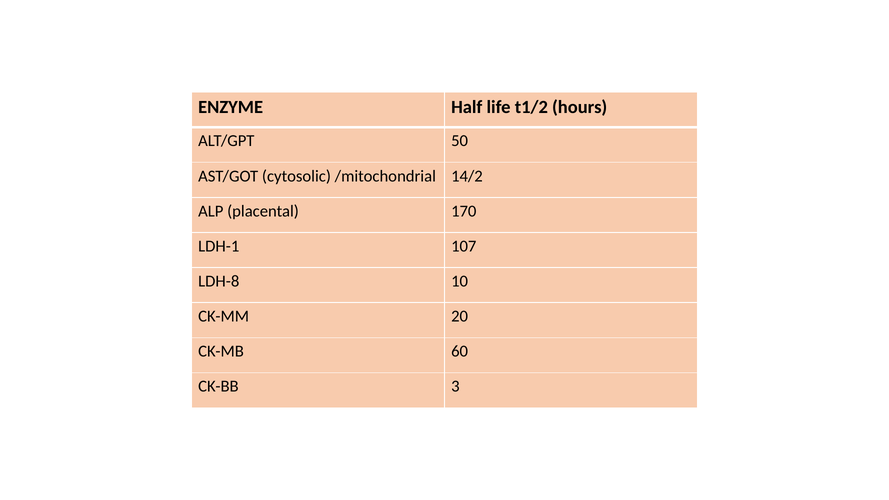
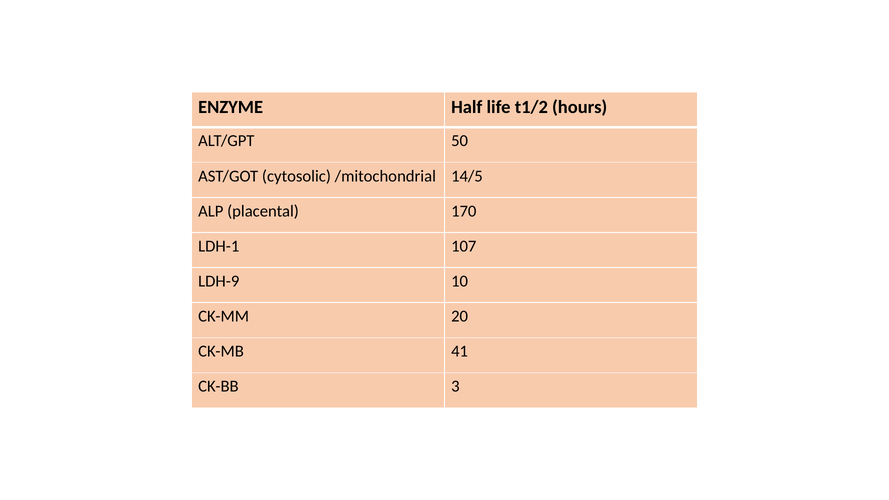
14/2: 14/2 -> 14/5
LDH-8: LDH-8 -> LDH-9
60: 60 -> 41
